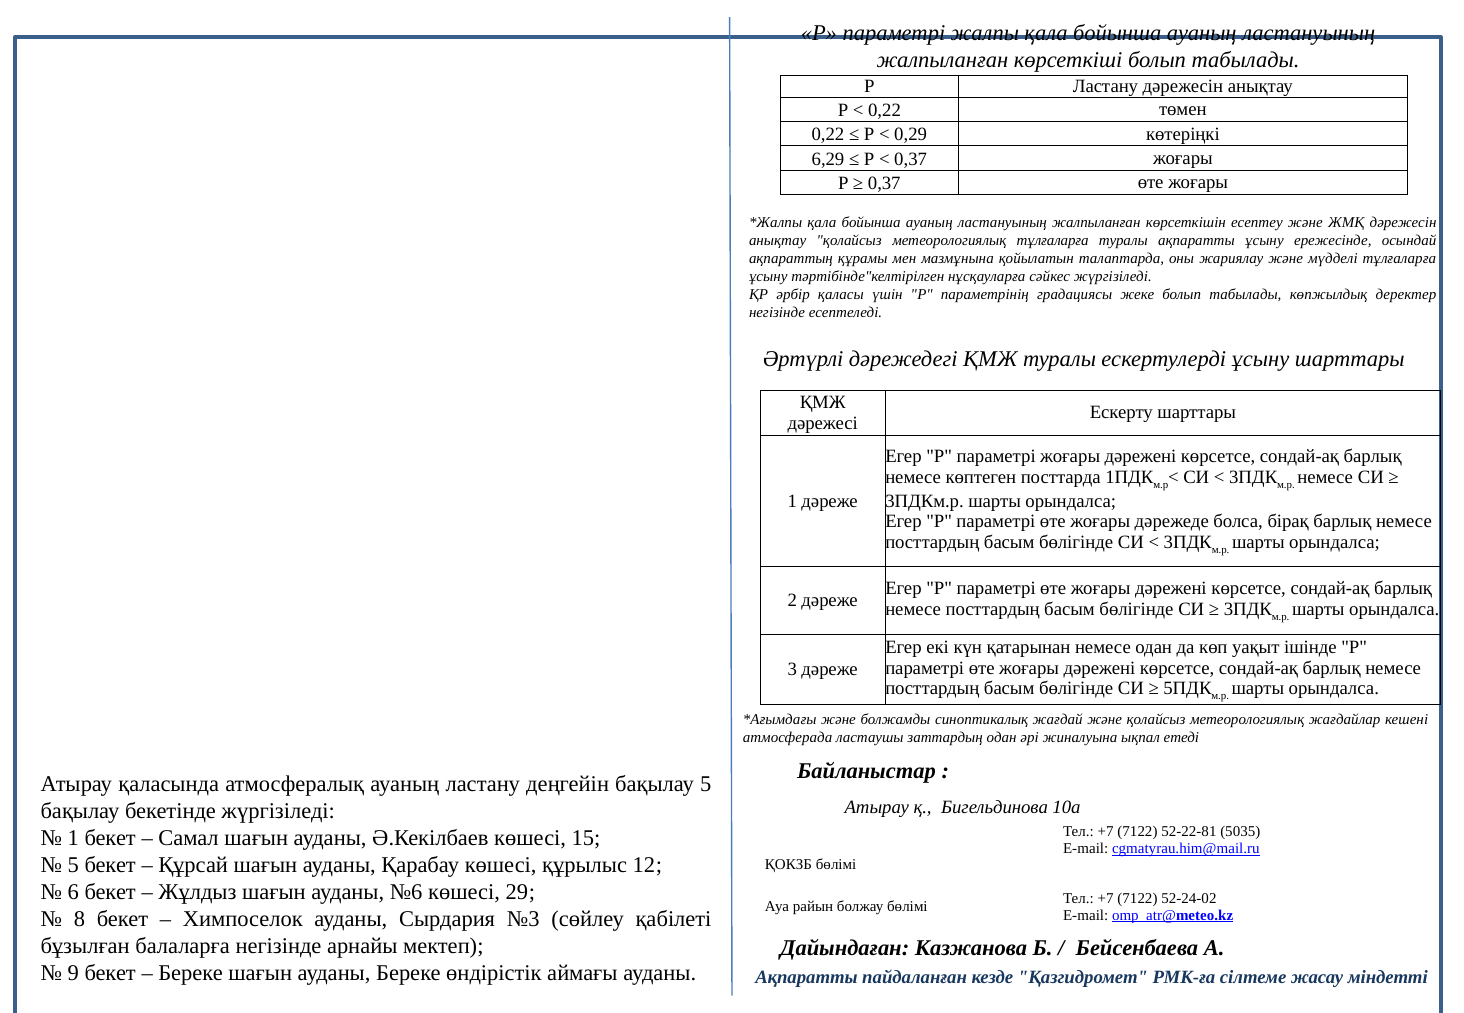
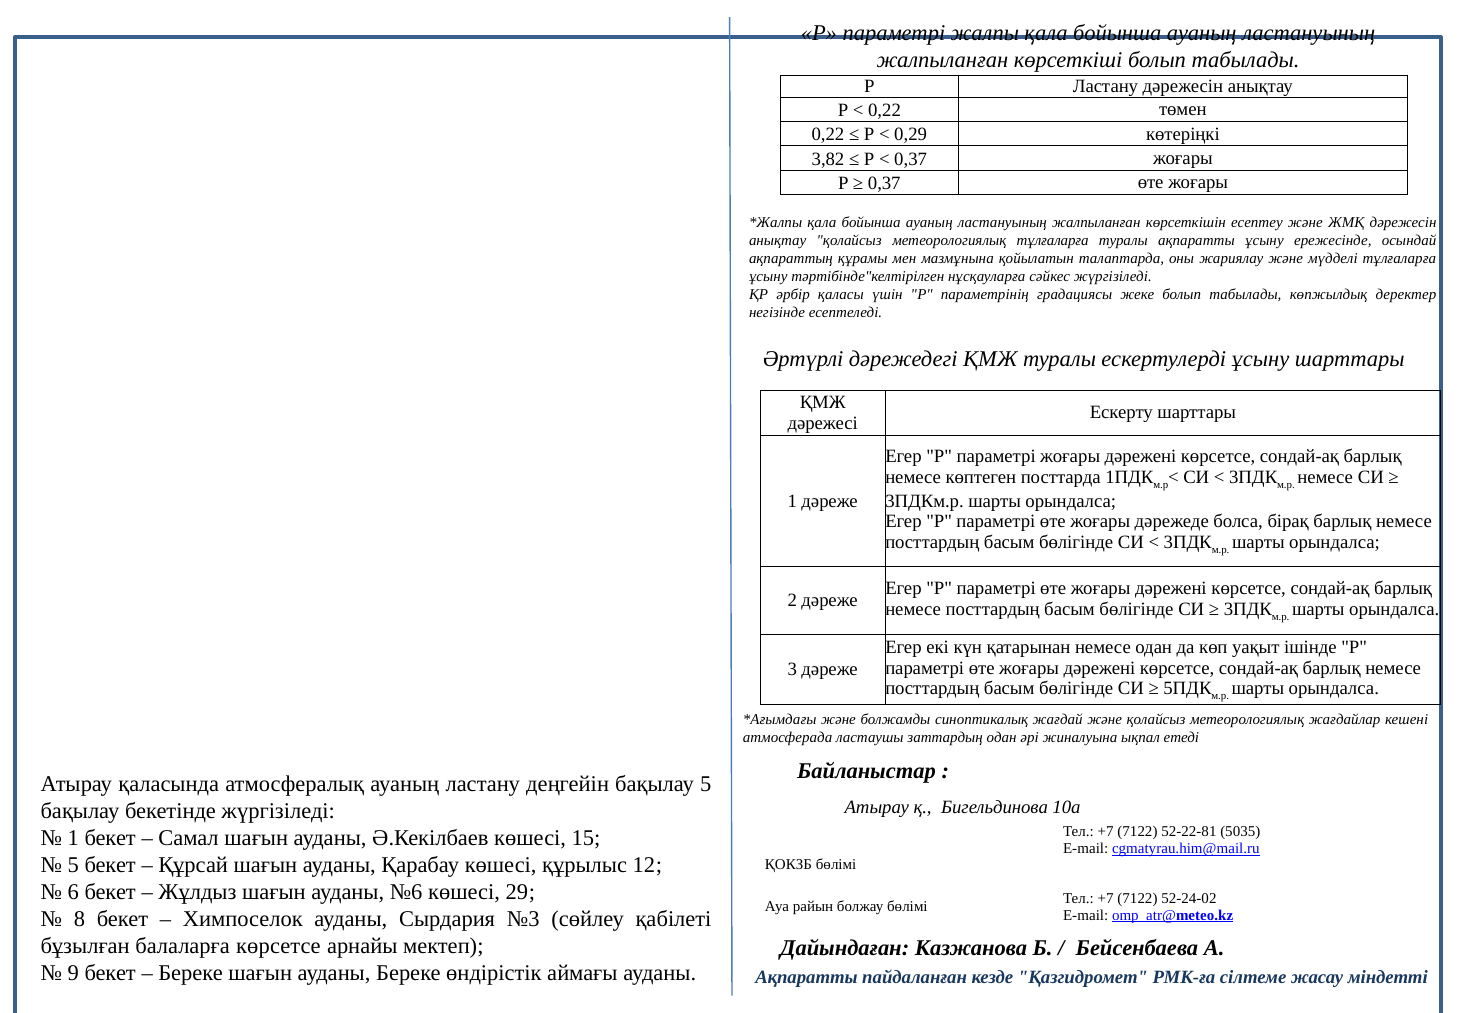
6,29: 6,29 -> 3,82
балаларға негізінде: негізінде -> көрсетсе
